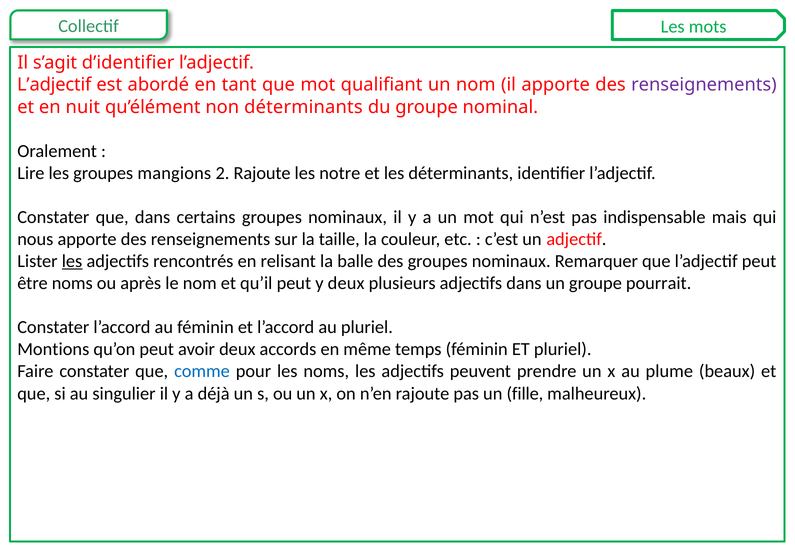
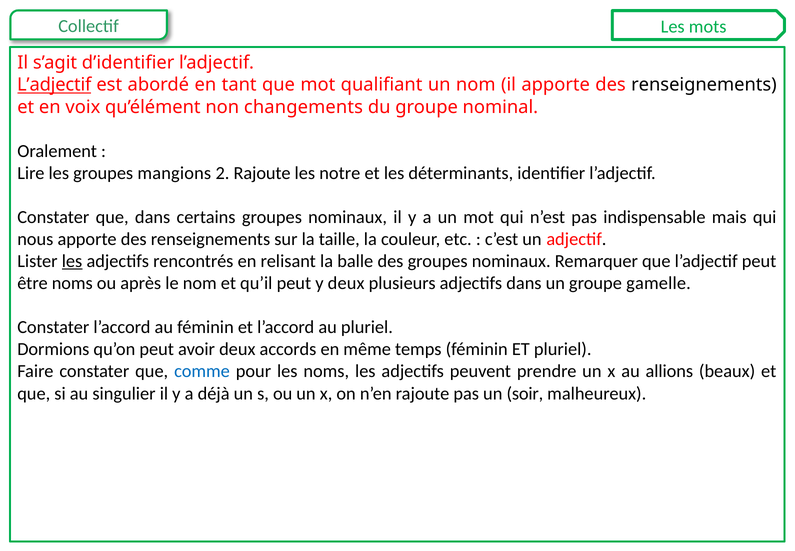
L’adjectif at (54, 85) underline: none -> present
renseignements at (704, 85) colour: purple -> black
nuit: nuit -> voix
non déterminants: déterminants -> changements
pourrait: pourrait -> gamelle
Montions: Montions -> Dormions
plume: plume -> allions
fille: fille -> soir
